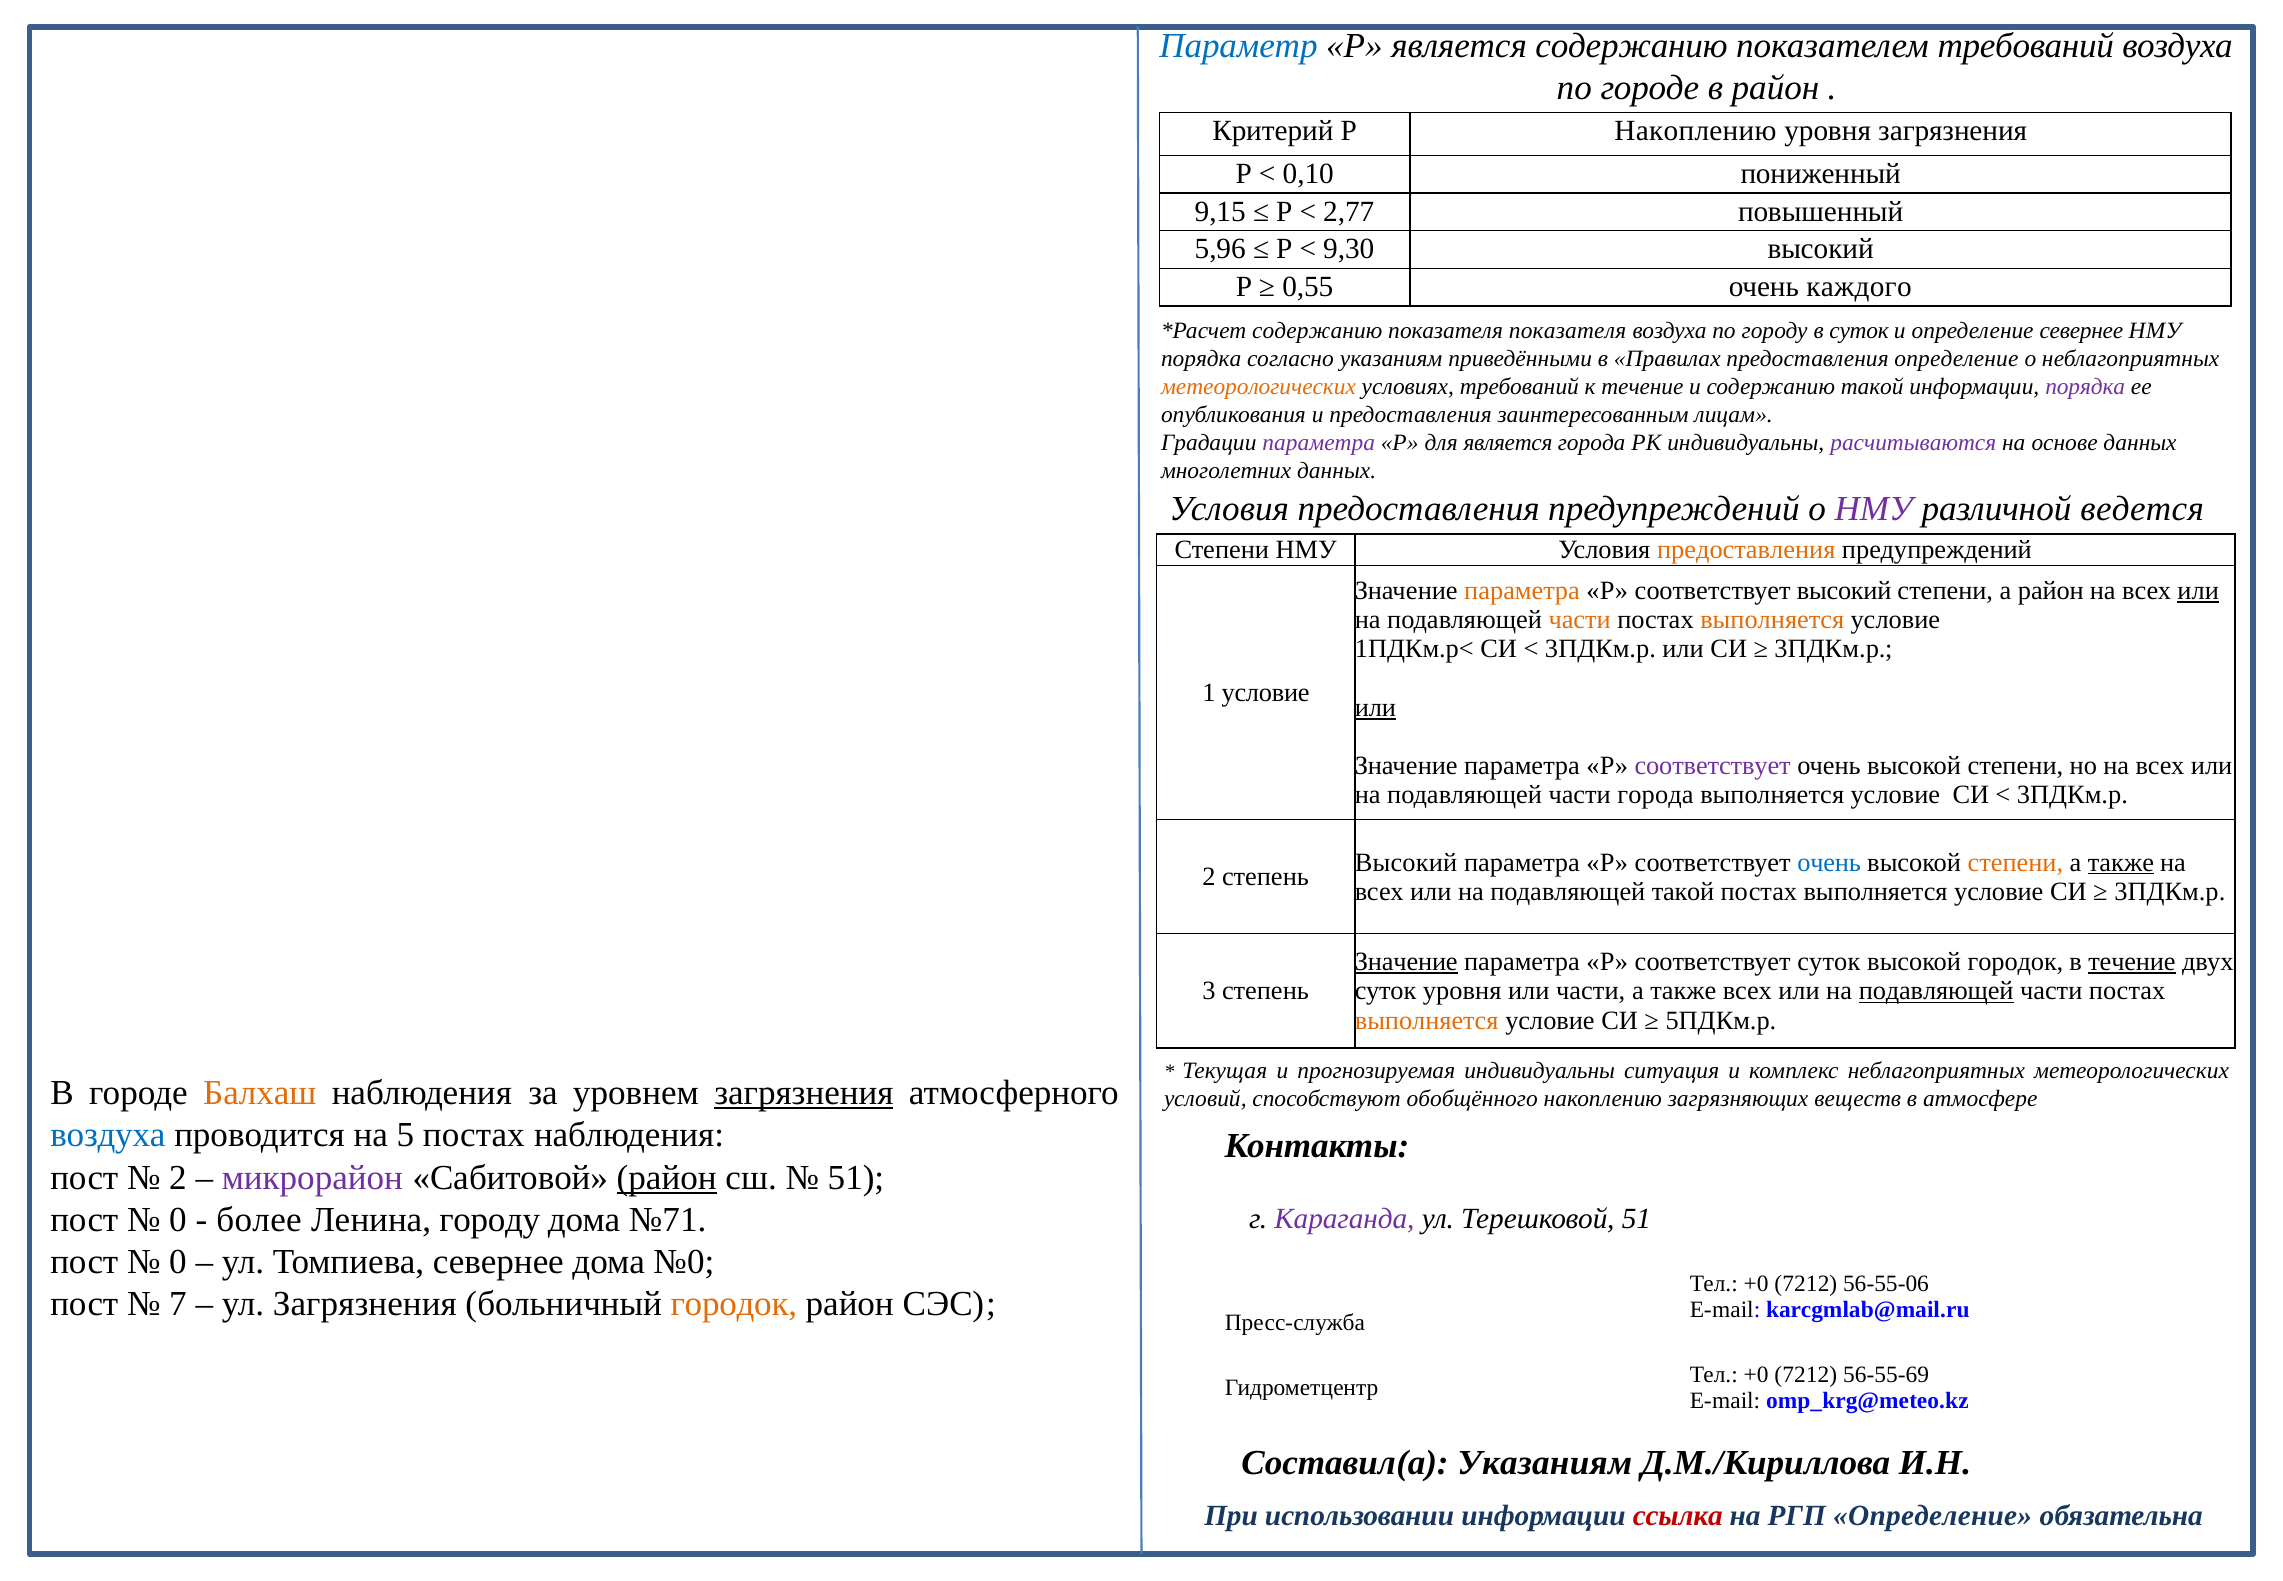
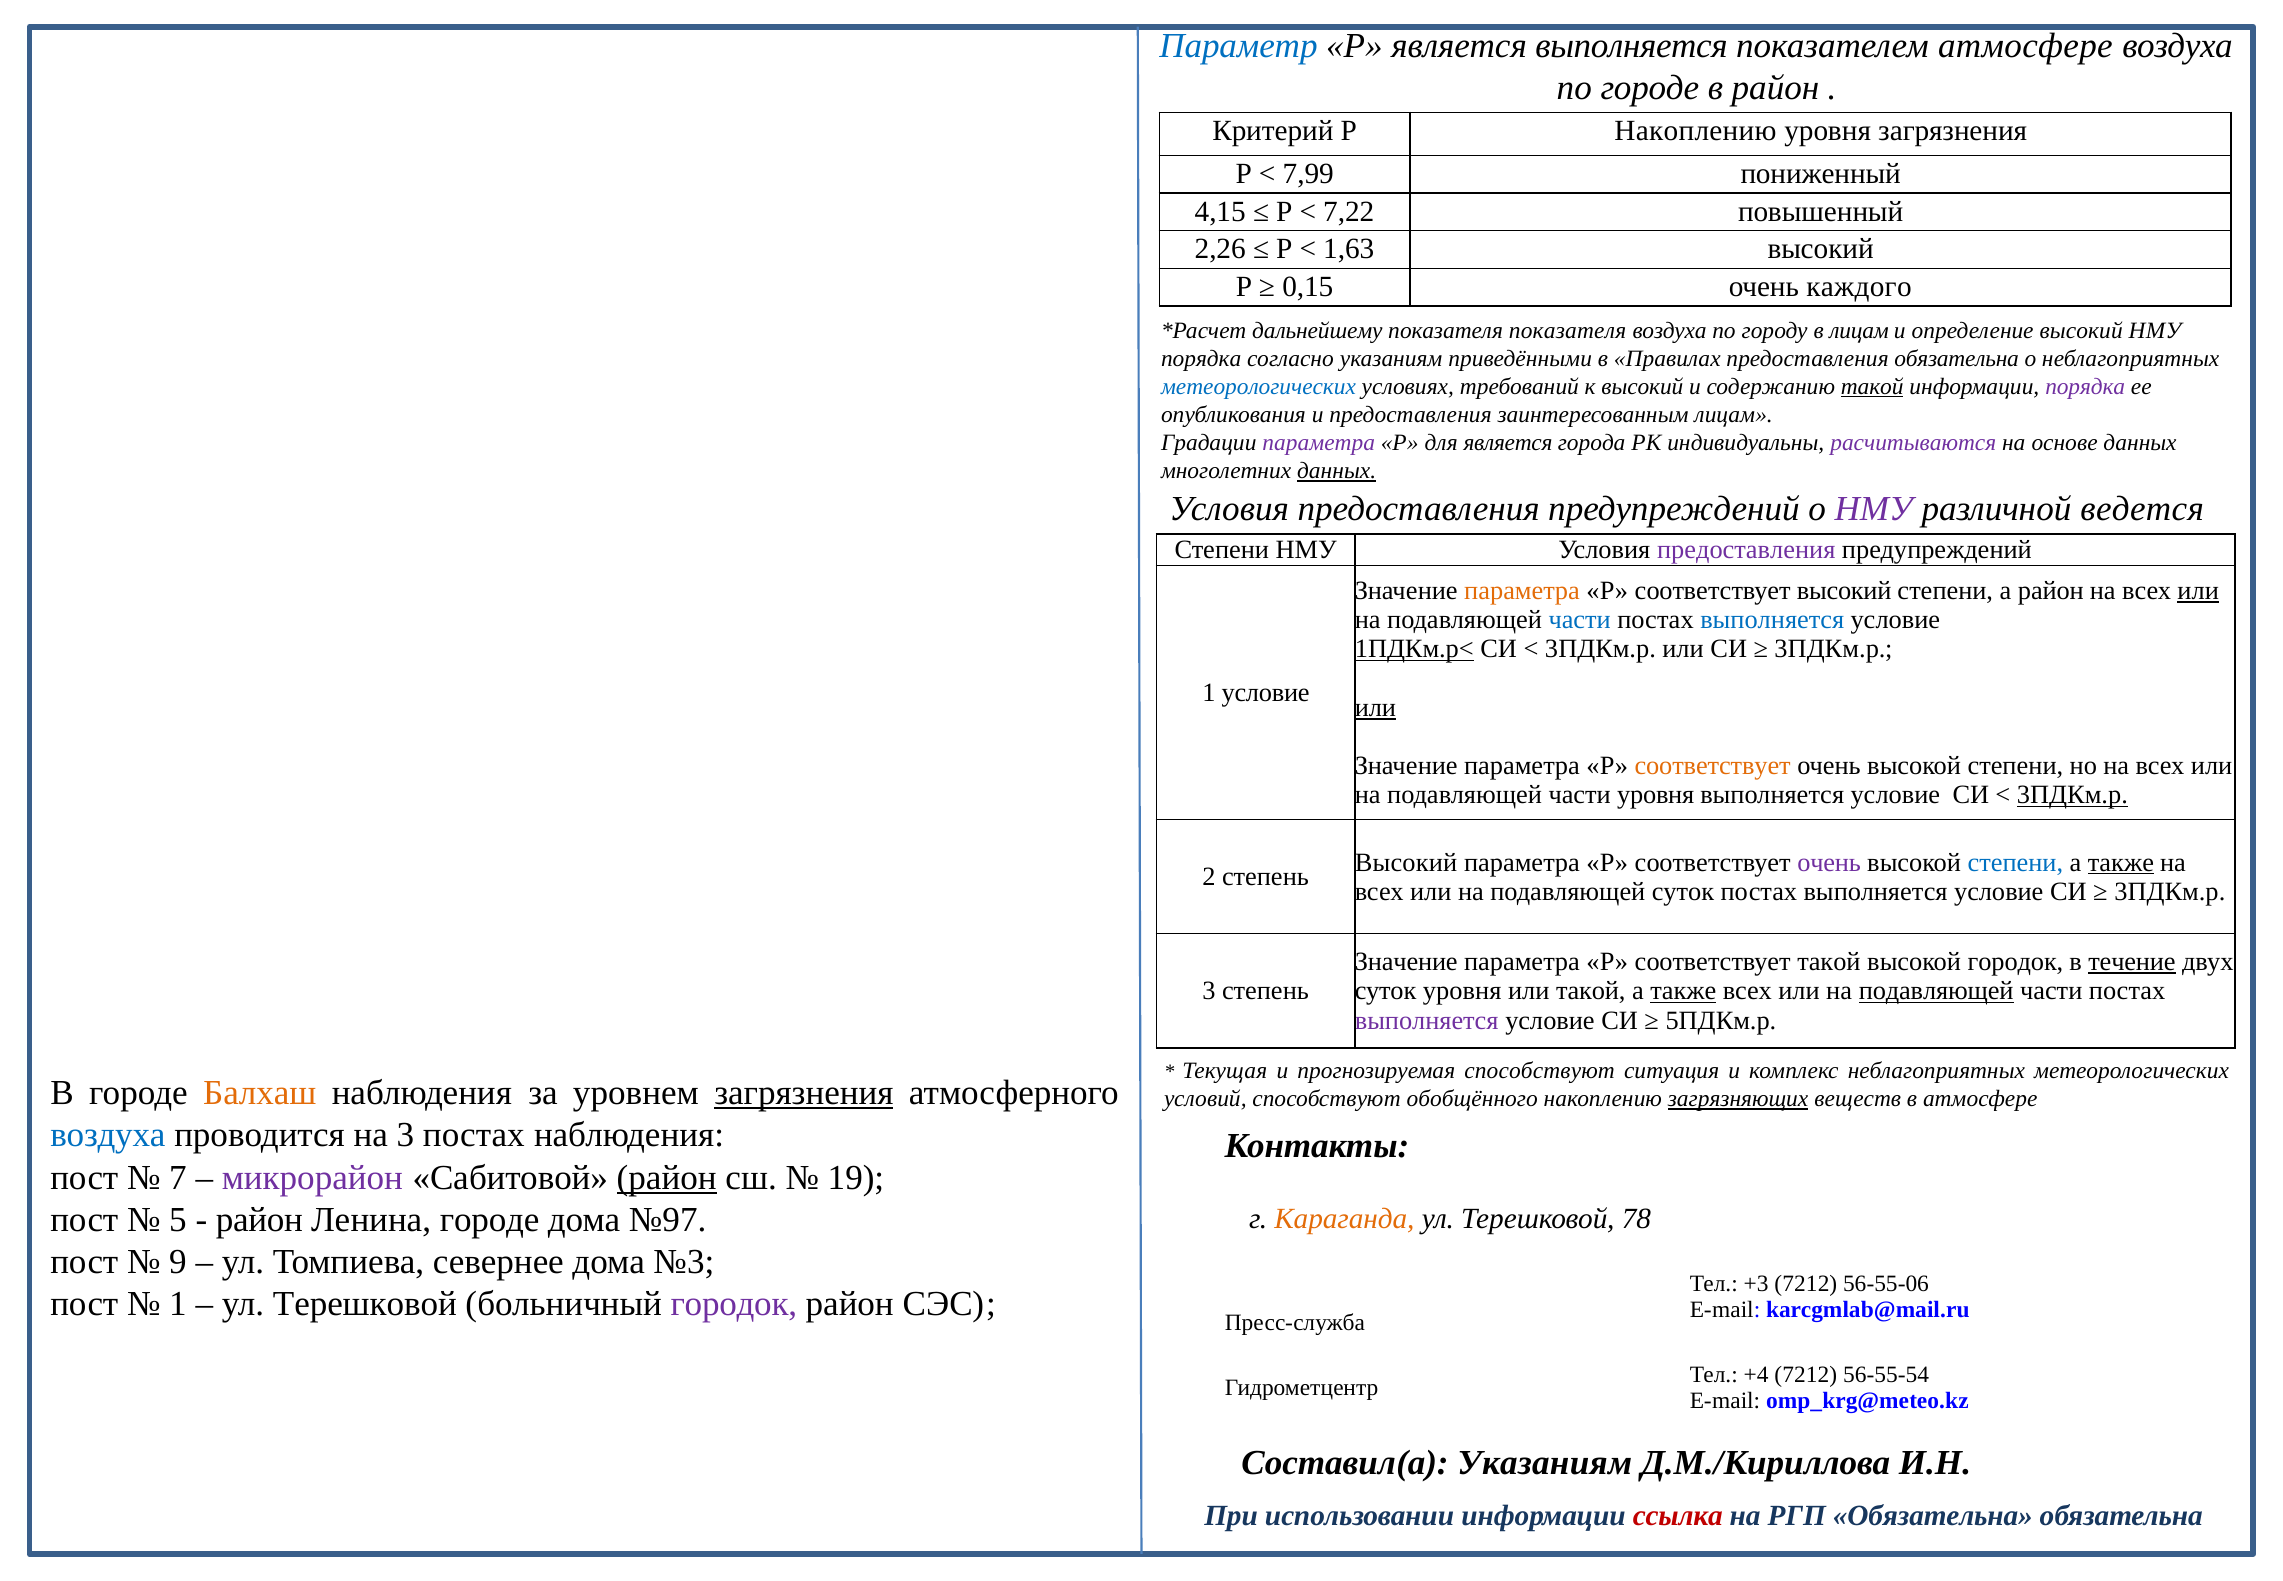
является содержанию: содержанию -> выполняется
показателем требований: требований -> атмосфере
0,10: 0,10 -> 7,99
9,15: 9,15 -> 4,15
2,77: 2,77 -> 7,22
5,96: 5,96 -> 2,26
9,30: 9,30 -> 1,63
0,55: 0,55 -> 0,15
содержанию at (1317, 330): содержанию -> дальнейшему
в суток: суток -> лицам
определение севернее: севернее -> высокий
предоставления определение: определение -> обязательна
метеорологических at (1258, 387) colour: orange -> blue
к течение: течение -> высокий
такой at (1872, 387) underline: none -> present
данных at (1337, 471) underline: none -> present
предоставления at (1746, 550) colour: orange -> purple
части at (1580, 620) colour: orange -> blue
выполняется at (1772, 620) colour: orange -> blue
1ПДКм.р< underline: none -> present
соответствует at (1713, 766) colour: purple -> orange
части города: города -> уровня
3ПДКм.р at (2072, 795) underline: none -> present
очень at (1829, 862) colour: blue -> purple
степени at (2015, 862) colour: orange -> blue
подавляющей такой: такой -> суток
Значение at (1406, 962) underline: present -> none
соответствует суток: суток -> такой
или части: части -> такой
также at (1683, 991) underline: none -> present
выполняется at (1427, 1020) colour: orange -> purple
прогнозируемая индивидуальны: индивидуальны -> способствуют
загрязняющих underline: none -> present
на 5: 5 -> 3
2 at (178, 1177): 2 -> 7
51 at (856, 1177): 51 -> 19
0 at (178, 1219): 0 -> 5
более at (259, 1219): более -> район
Ленина городу: городу -> городе
№71: №71 -> №97
Караганда colour: purple -> orange
Терешковой 51: 51 -> 78
0 at (178, 1261): 0 -> 9
№0: №0 -> №3
+0 at (1756, 1283): +0 -> +3
7 at (178, 1304): 7 -> 1
Загрязнения at (365, 1304): Загрязнения -> Терешковой
городок at (734, 1304) colour: orange -> purple
+0 at (1756, 1375): +0 -> +4
56-55-69: 56-55-69 -> 56-55-54
РГП Определение: Определение -> Обязательна
